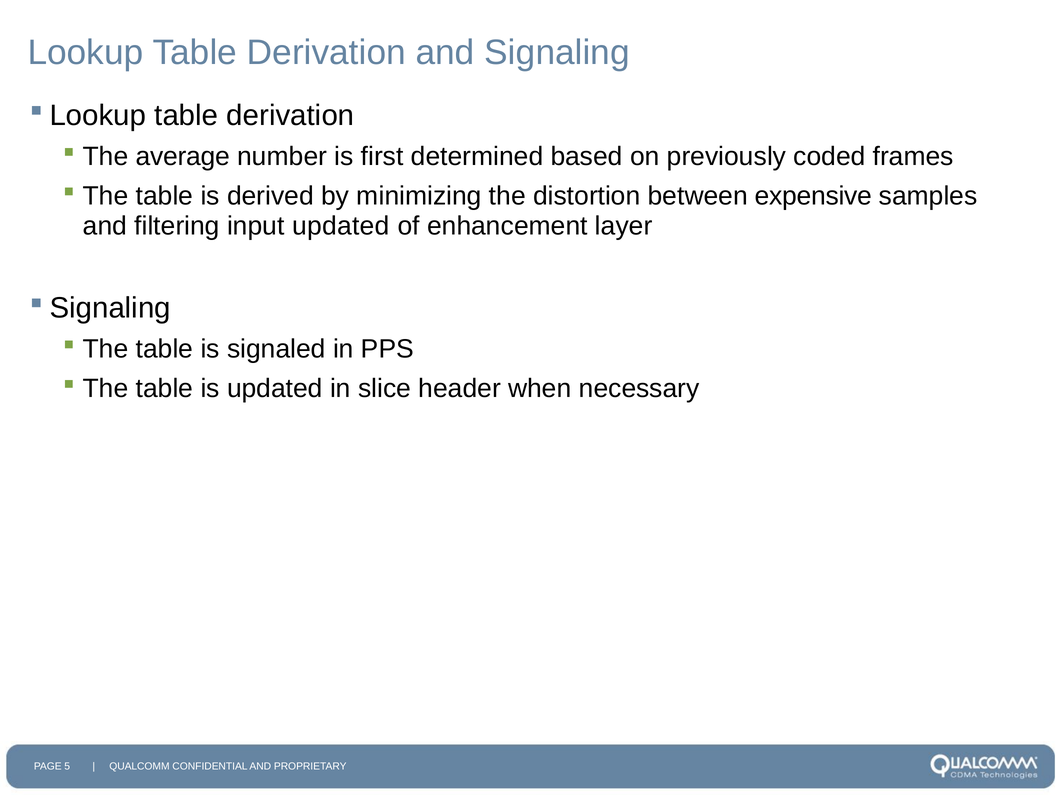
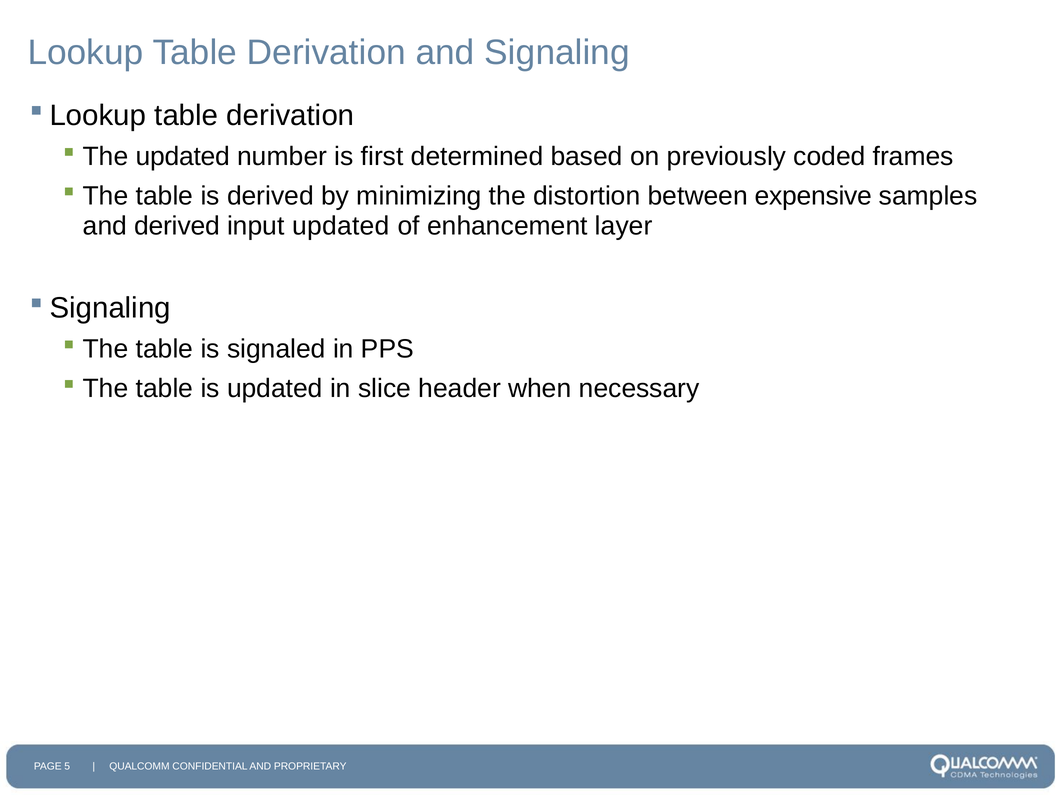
The average: average -> updated
and filtering: filtering -> derived
